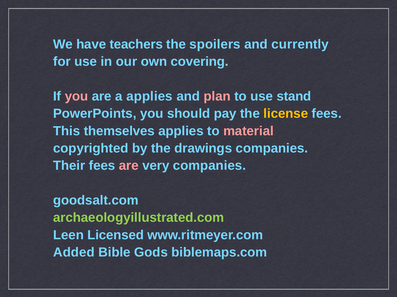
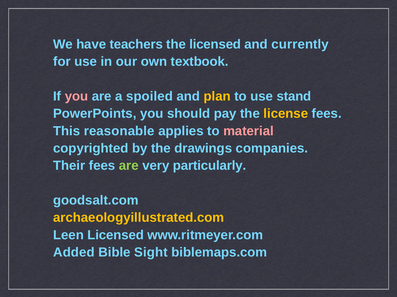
the spoilers: spoilers -> licensed
covering: covering -> textbook
a applies: applies -> spoiled
plan colour: pink -> yellow
themselves: themselves -> reasonable
are at (129, 166) colour: pink -> light green
very companies: companies -> particularly
archaeologyillustrated.com colour: light green -> yellow
Gods: Gods -> Sight
